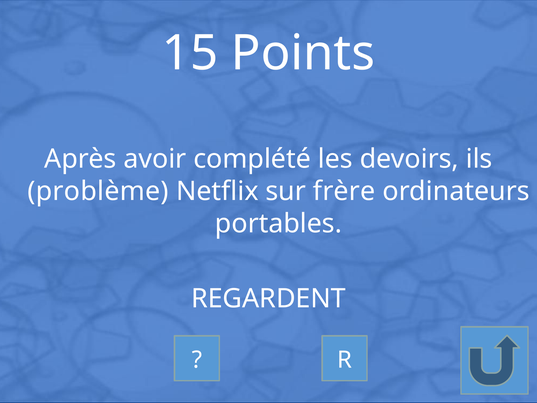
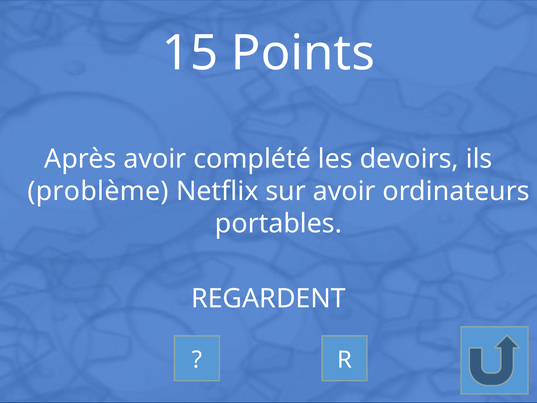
sur frère: frère -> avoir
